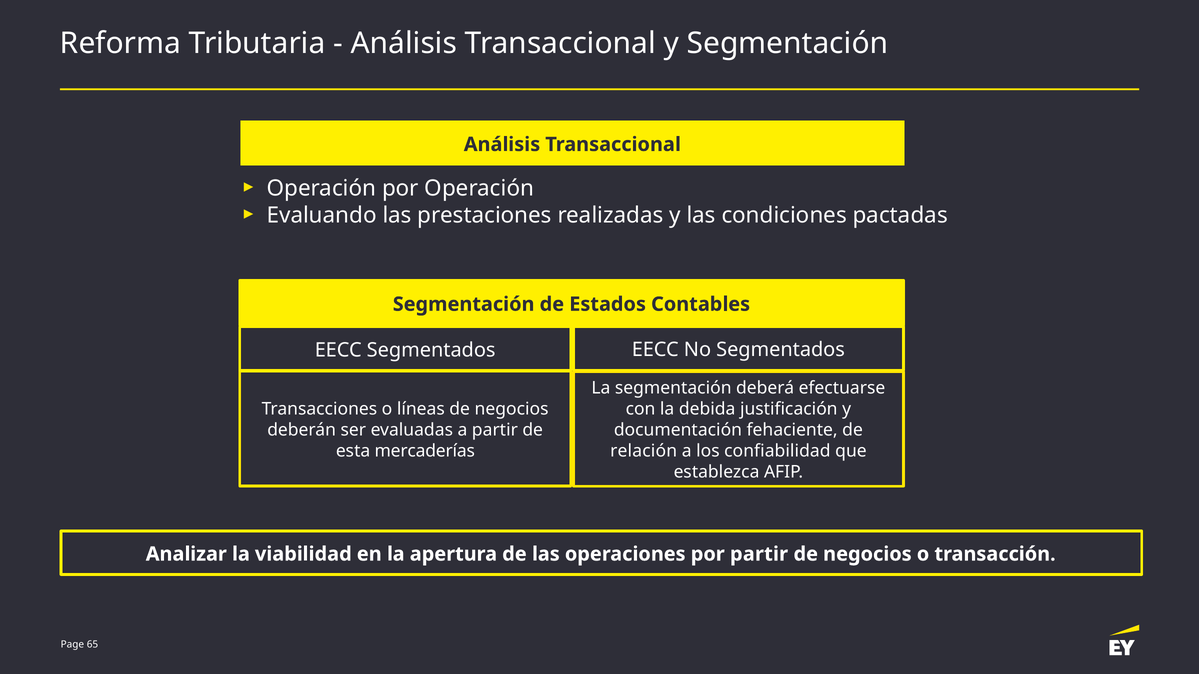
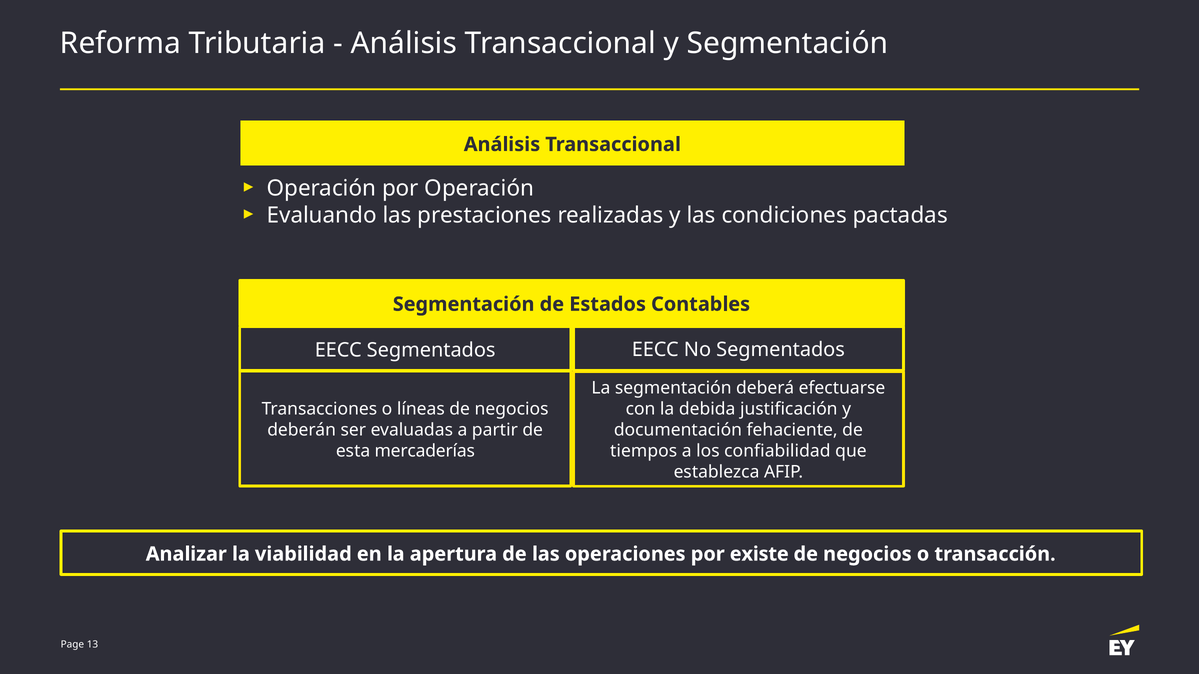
relación: relación -> tiempos
por partir: partir -> existe
65: 65 -> 13
